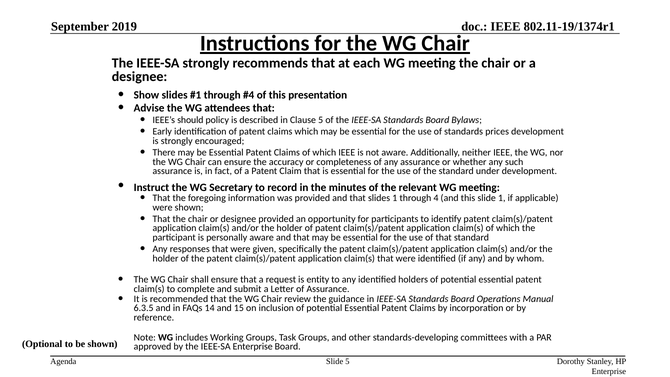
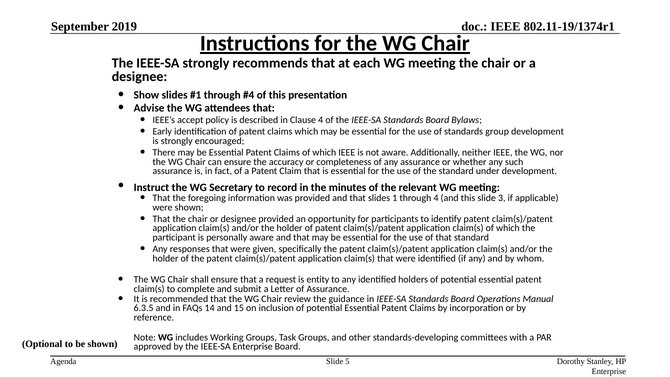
should: should -> accept
Clause 5: 5 -> 4
prices: prices -> group
slide 1: 1 -> 3
